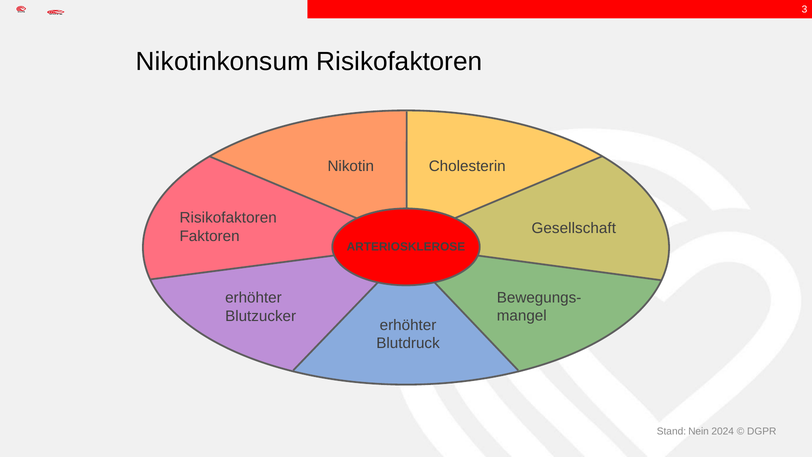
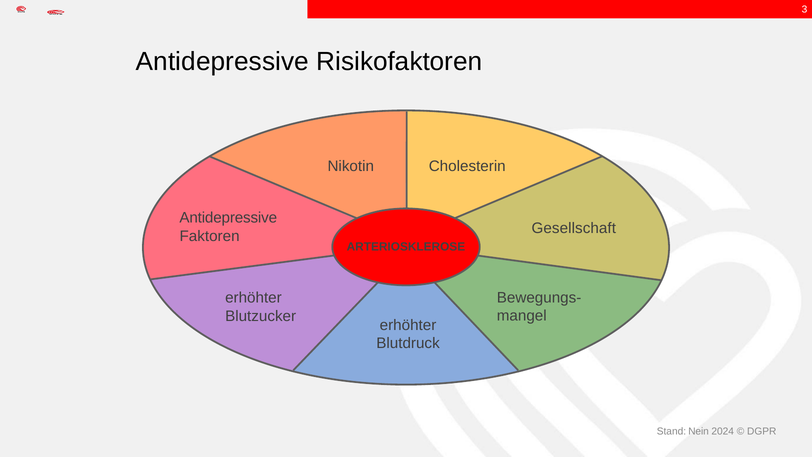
Nikotinkonsum at (222, 61): Nikotinkonsum -> Antidepressive
Risikofaktoren at (228, 218): Risikofaktoren -> Antidepressive
